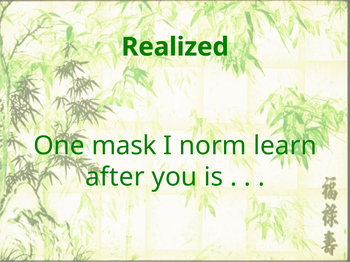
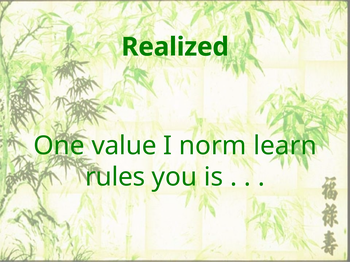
mask: mask -> value
after: after -> rules
